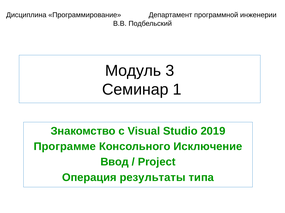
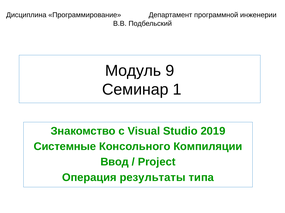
3: 3 -> 9
Программе: Программе -> Системные
Исключение: Исключение -> Компиляции
